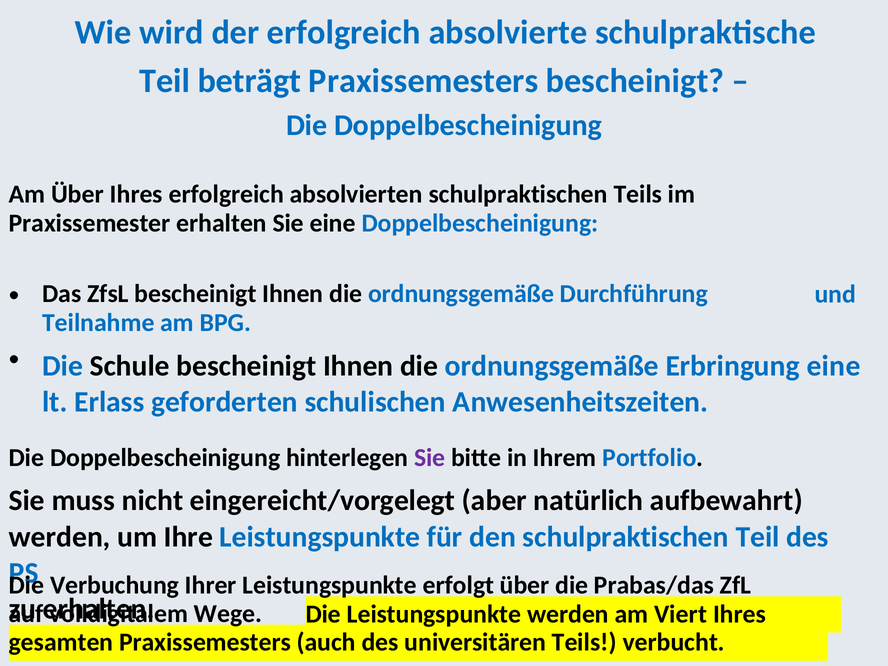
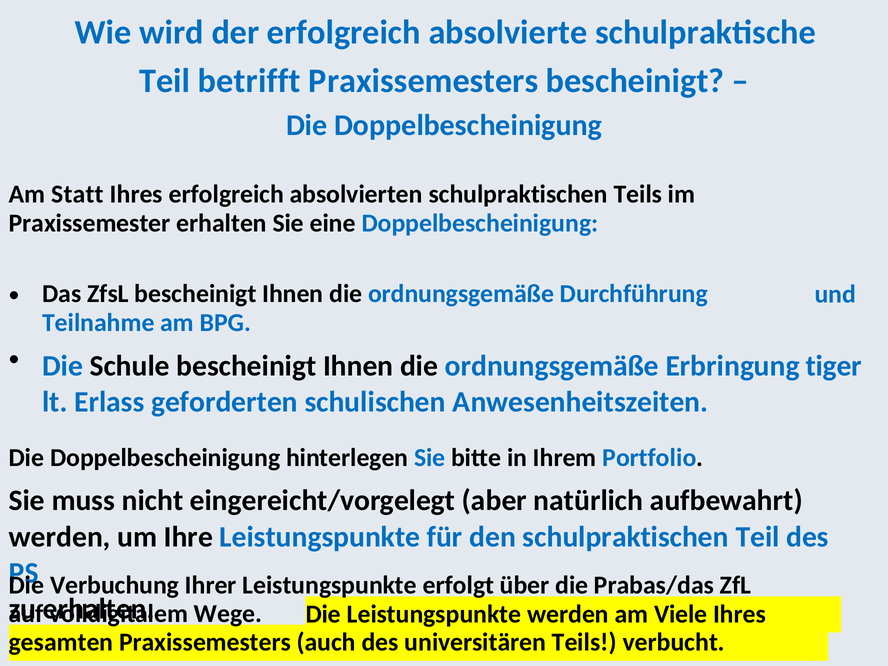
beträgt: beträgt -> betrifft
Am Über: Über -> Statt
Erbringung eine: eine -> tiger
Sie at (430, 458) colour: purple -> blue
Viert: Viert -> Viele
